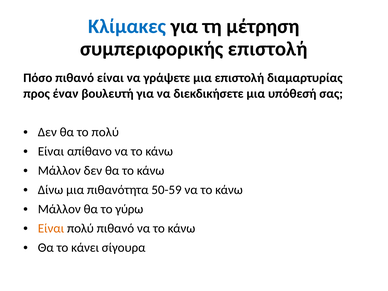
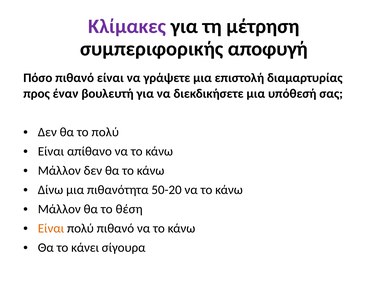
Κλίμακες colour: blue -> purple
συμπεριφορικής επιστολή: επιστολή -> αποφυγή
50-59: 50-59 -> 50-20
γύρω: γύρω -> θέση
